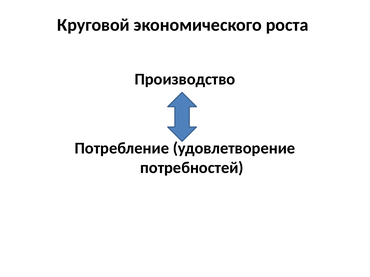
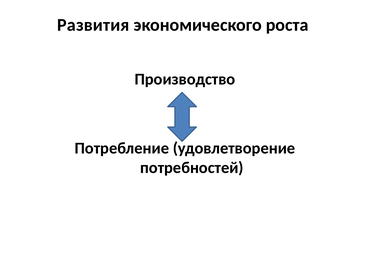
Круговой: Круговой -> Развития
